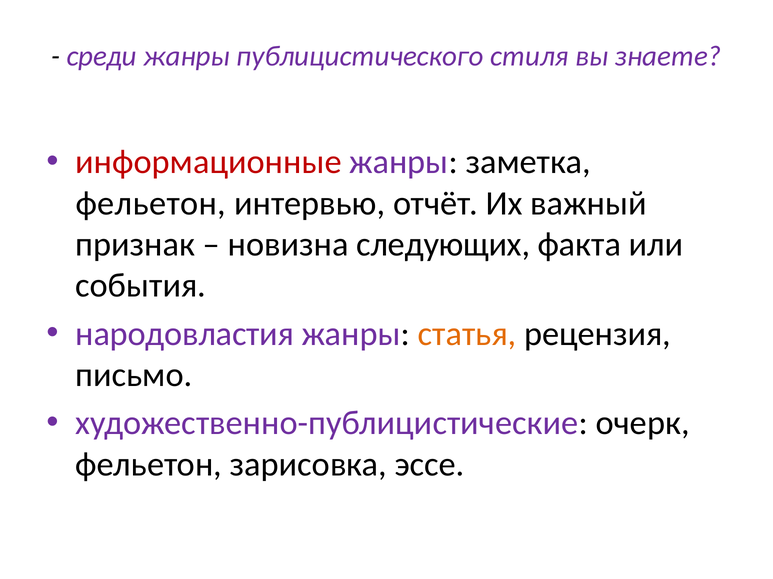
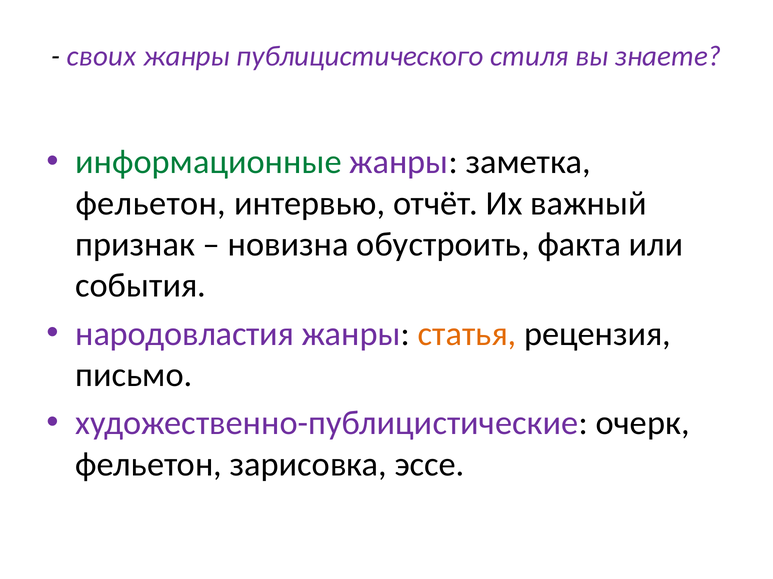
среди: среди -> своих
информационные colour: red -> green
следующих: следующих -> обустроить
